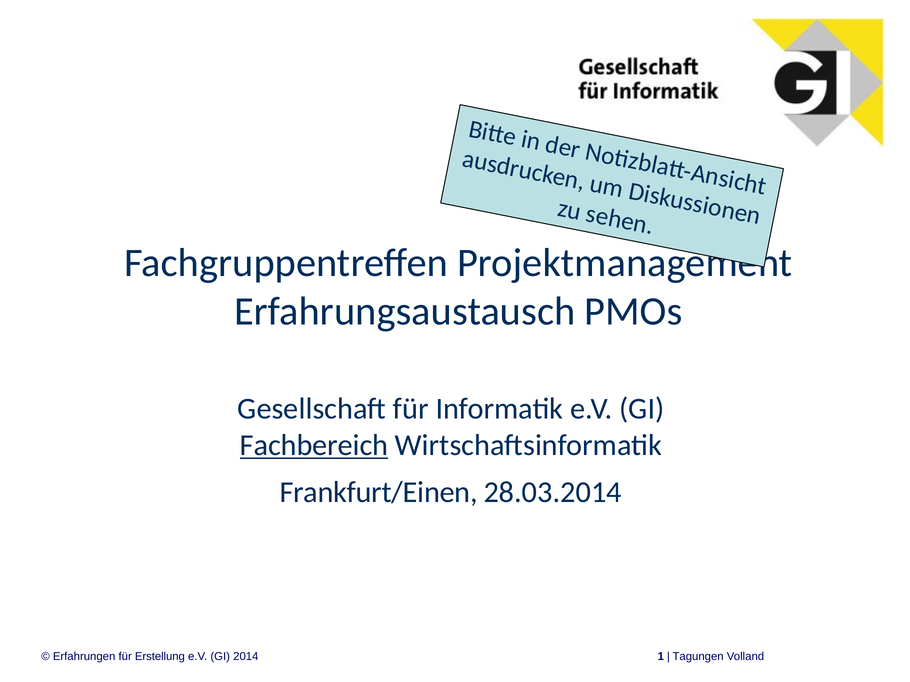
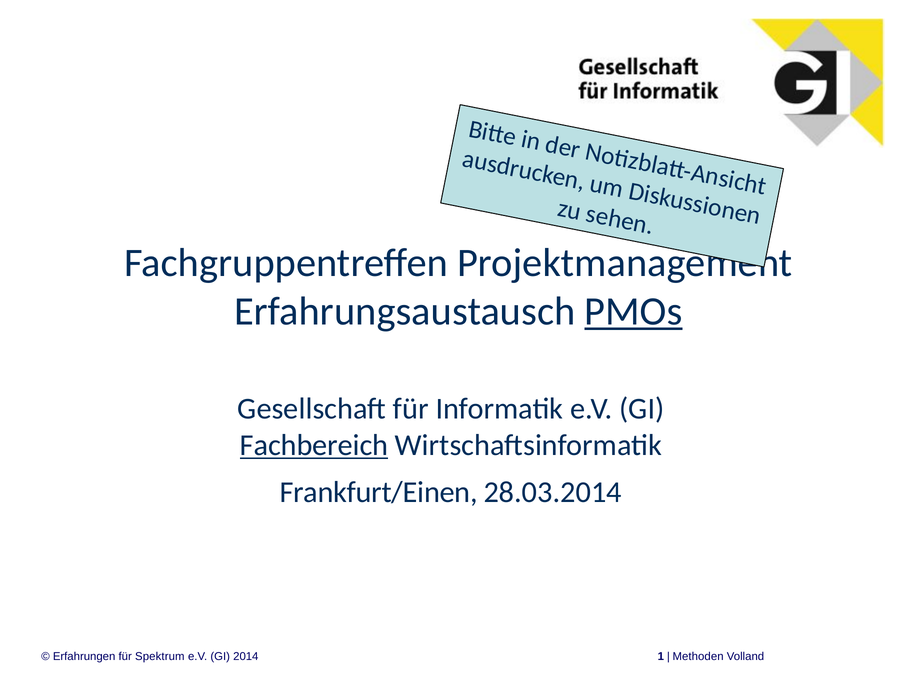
PMOs underline: none -> present
Erstellung: Erstellung -> Spektrum
Tagungen: Tagungen -> Methoden
